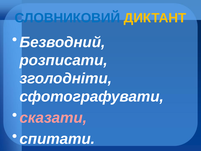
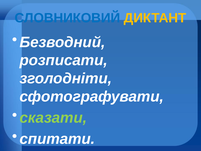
сказати colour: pink -> light green
